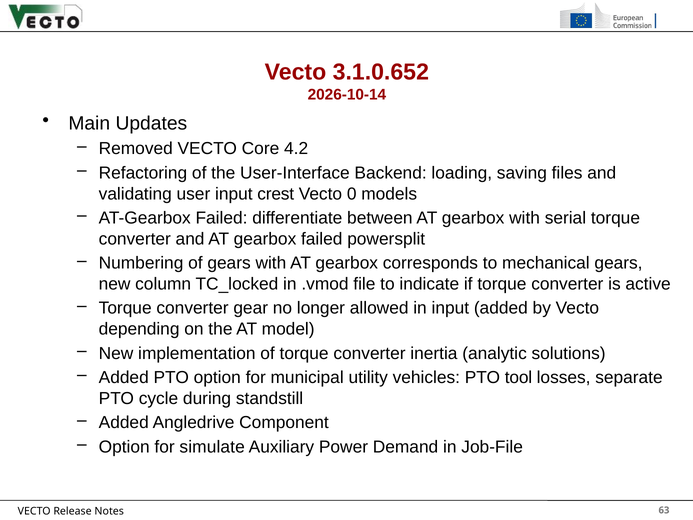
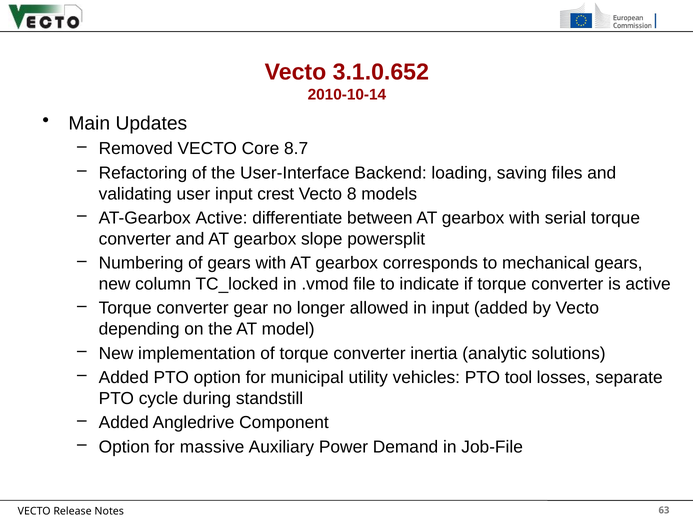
2026-10-14: 2026-10-14 -> 2010-10-14
4.2: 4.2 -> 8.7
0: 0 -> 8
AT-Gearbox Failed: Failed -> Active
gearbox failed: failed -> slope
simulate: simulate -> massive
